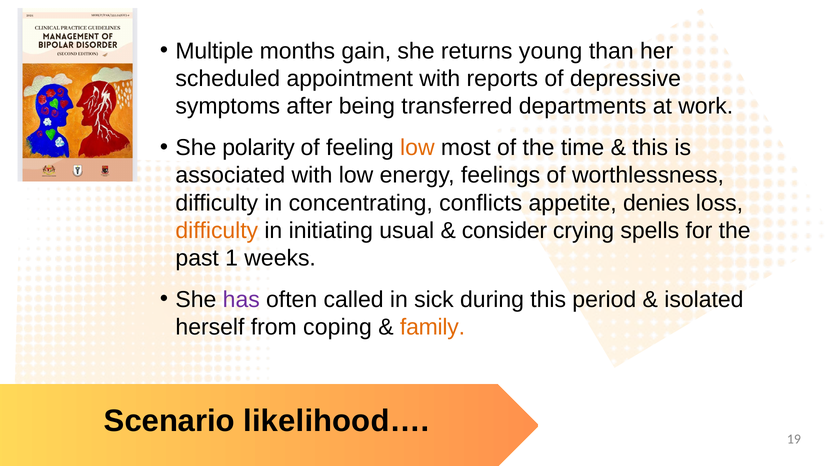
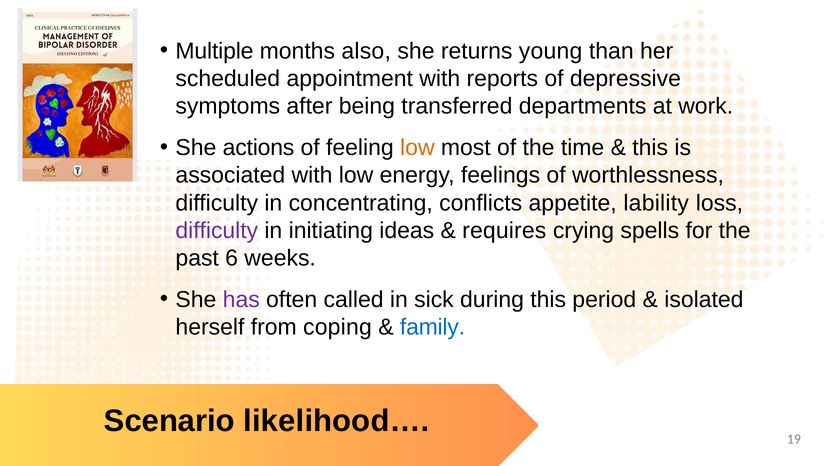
gain: gain -> also
polarity: polarity -> actions
denies: denies -> lability
difficulty at (217, 230) colour: orange -> purple
usual: usual -> ideas
consider: consider -> requires
1: 1 -> 6
family colour: orange -> blue
